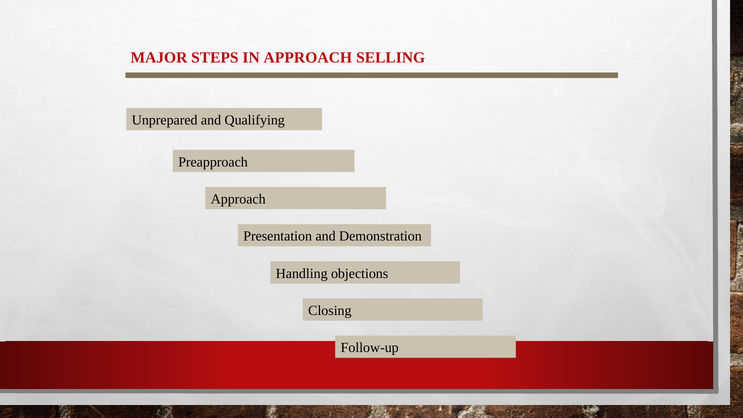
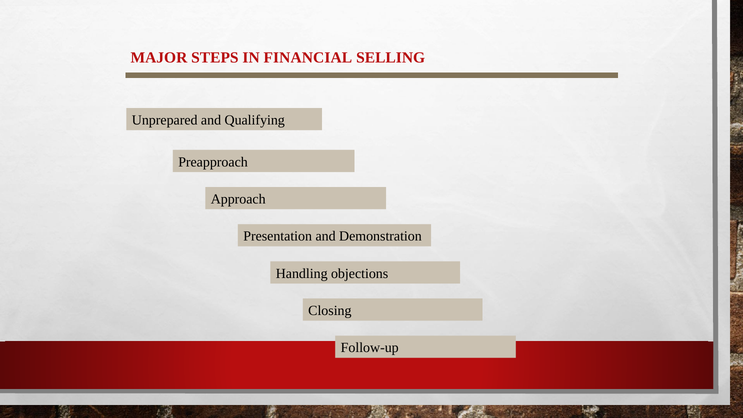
IN APPROACH: APPROACH -> FINANCIAL
